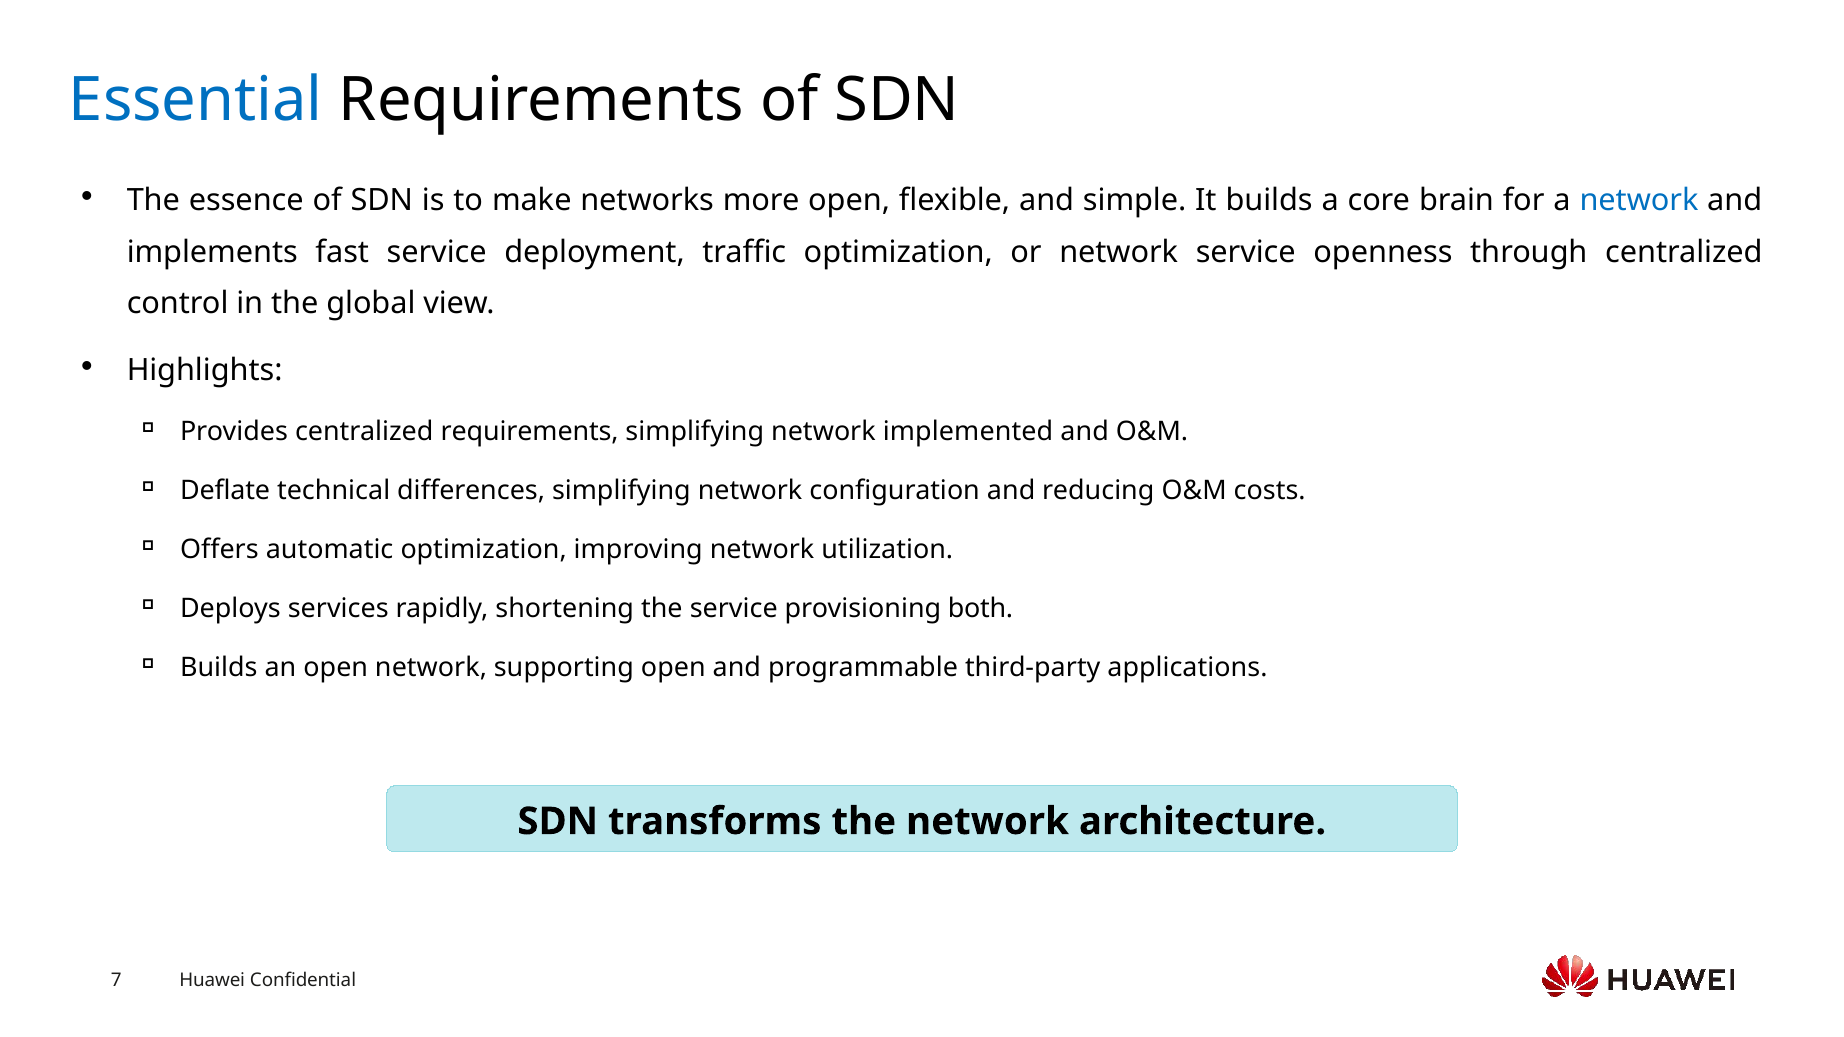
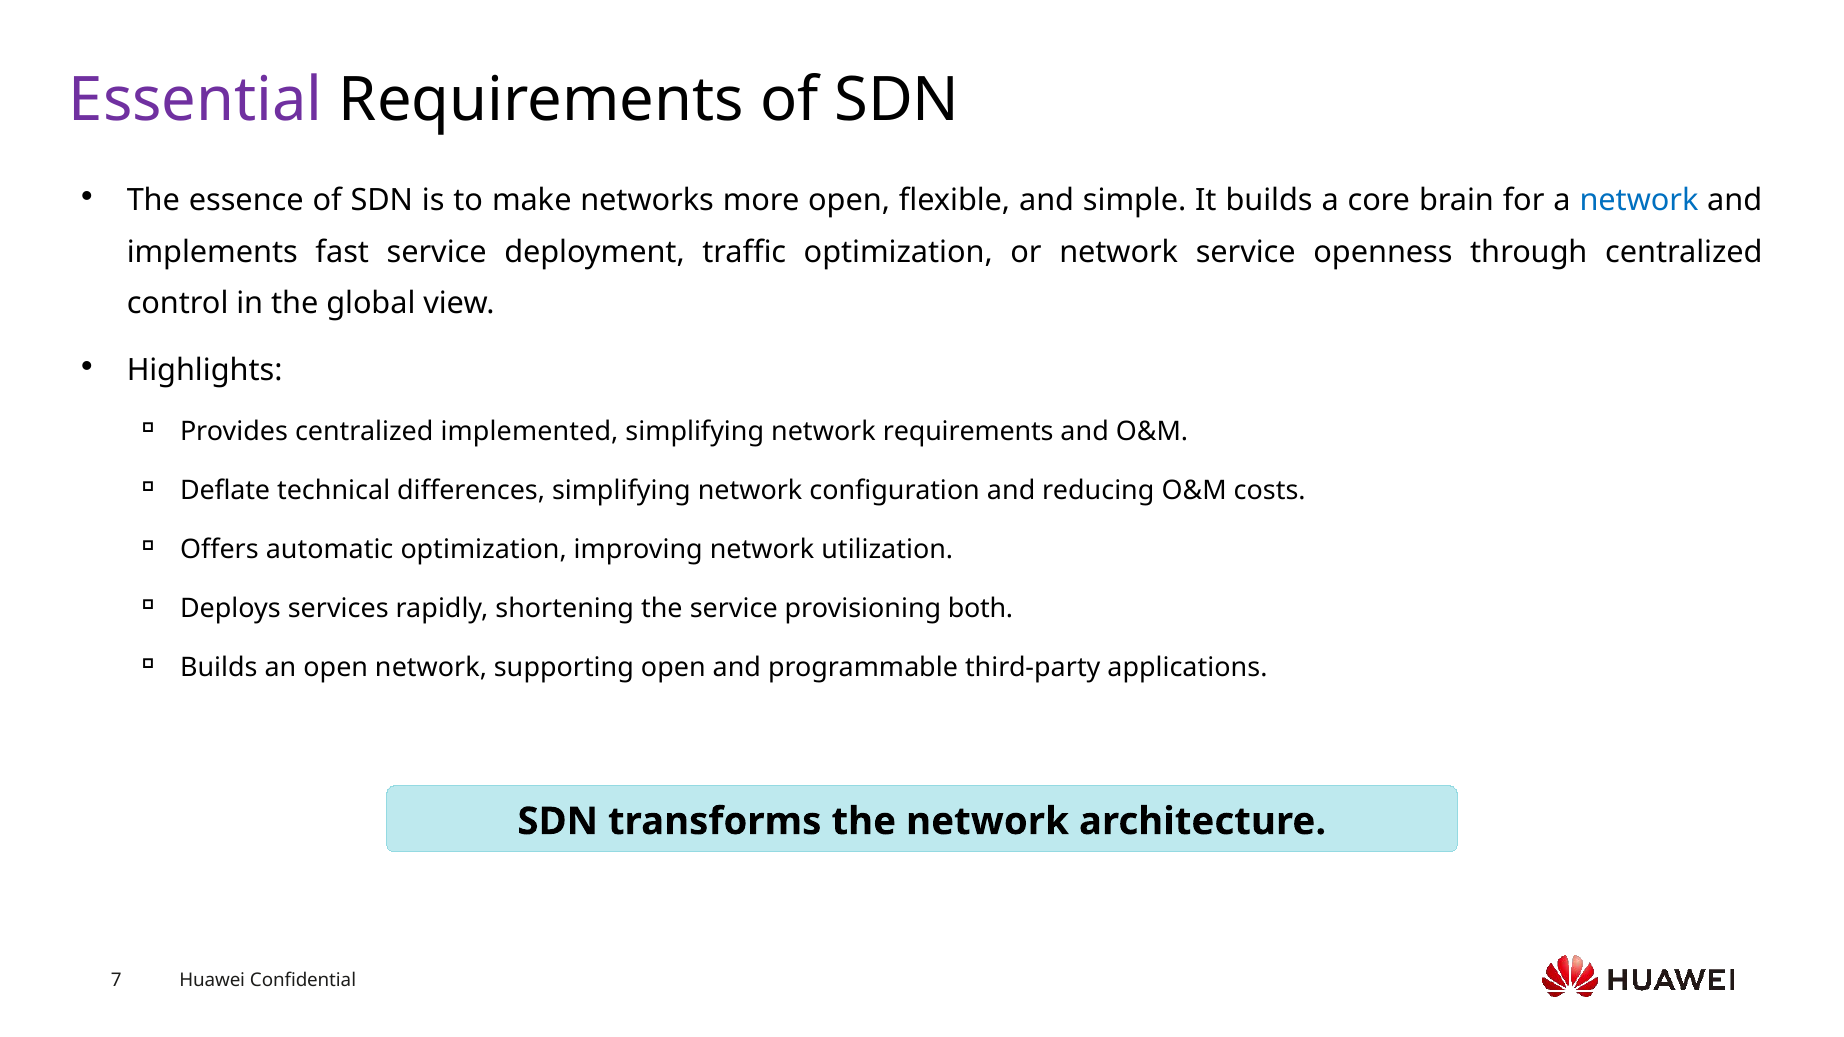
Essential colour: blue -> purple
centralized requirements: requirements -> implemented
network implemented: implemented -> requirements
